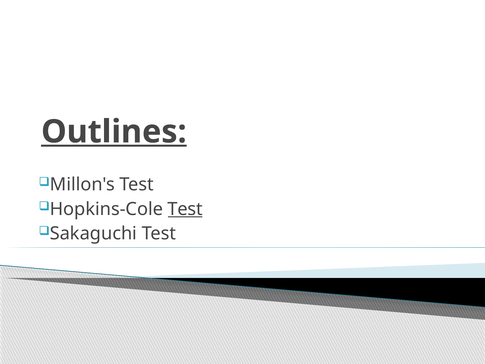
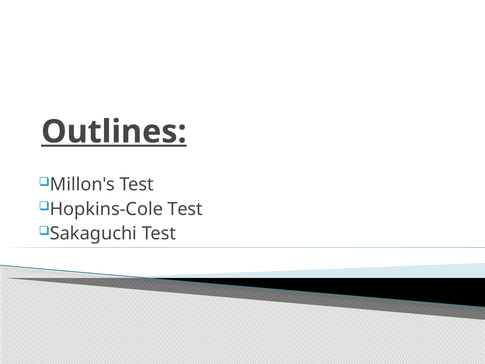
Test at (185, 209) underline: present -> none
